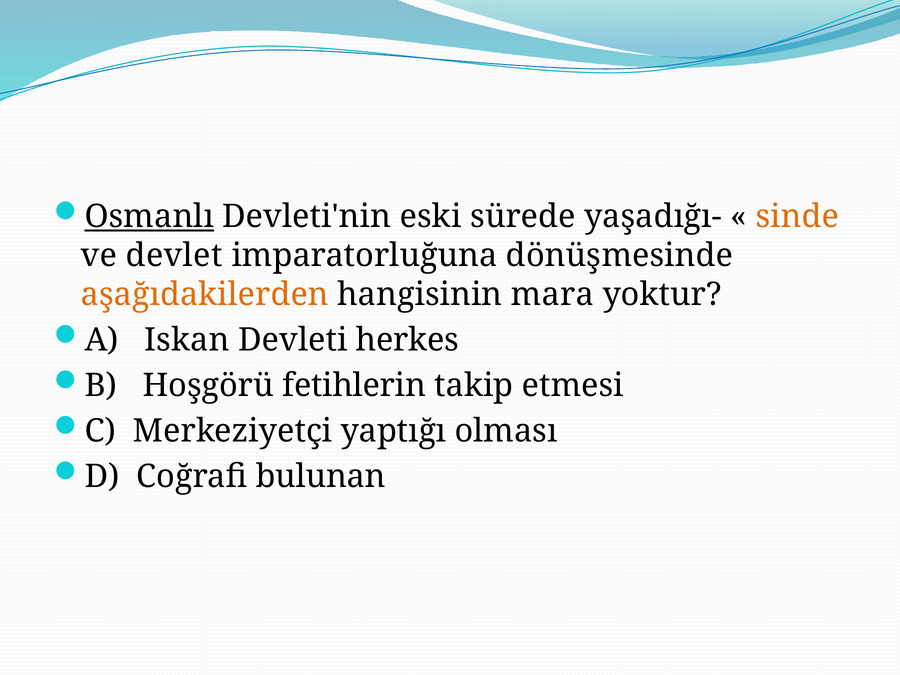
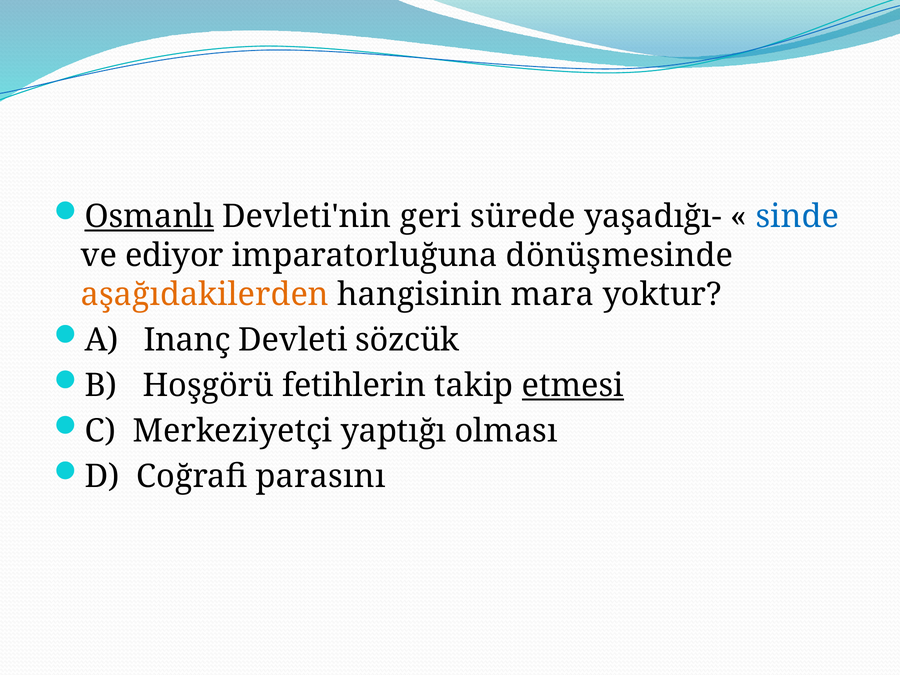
eski: eski -> geri
sinde colour: orange -> blue
devlet: devlet -> ediyor
Iskan: Iskan -> Inanç
herkes: herkes -> sözcük
etmesi underline: none -> present
bulunan: bulunan -> parasını
